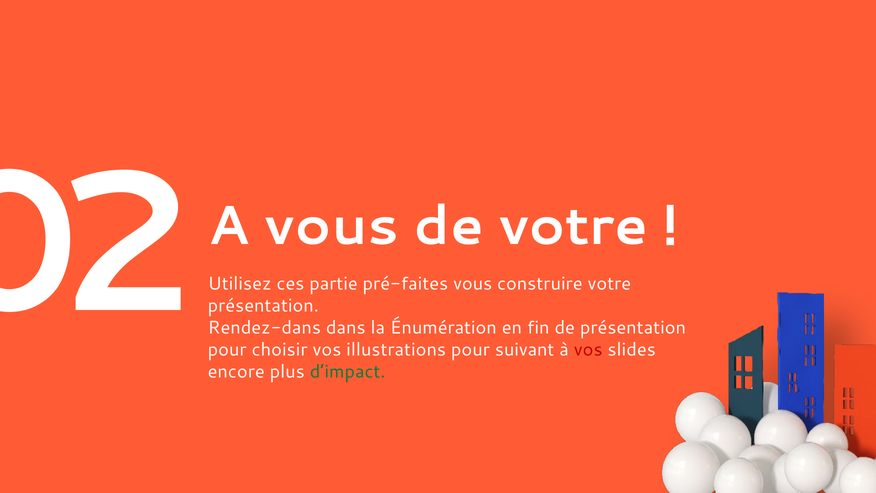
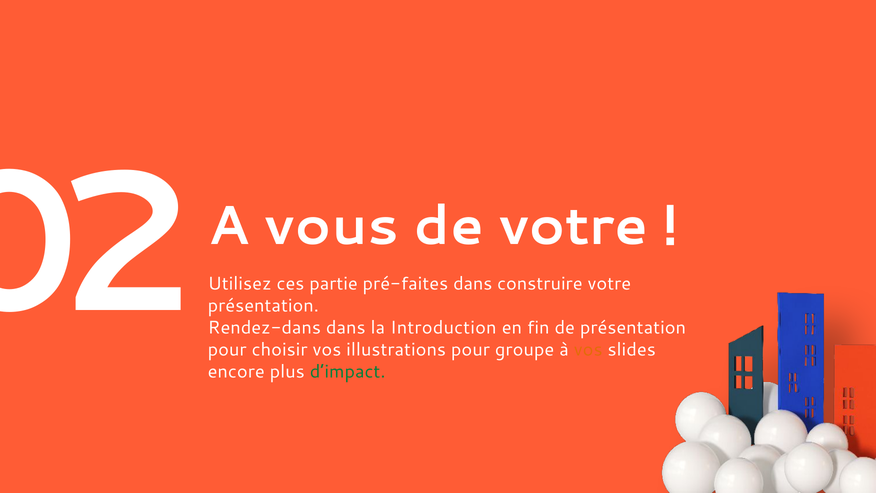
pré-faites vous: vous -> dans
Énumération: Énumération -> Introduction
suivant: suivant -> groupe
vos at (588, 350) colour: red -> orange
